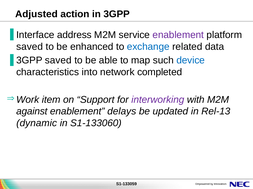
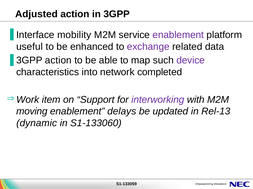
address: address -> mobility
saved at (30, 47): saved -> useful
exchange colour: blue -> purple
3GPP saved: saved -> action
device colour: blue -> purple
against: against -> moving
